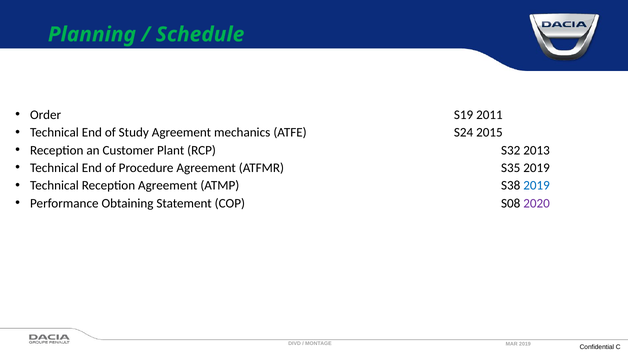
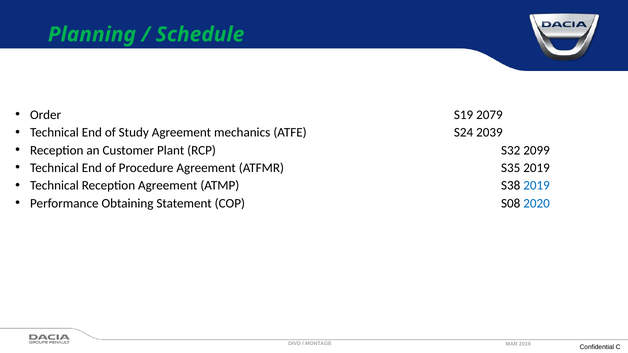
2011: 2011 -> 2079
2015: 2015 -> 2039
2013: 2013 -> 2099
2020 colour: purple -> blue
